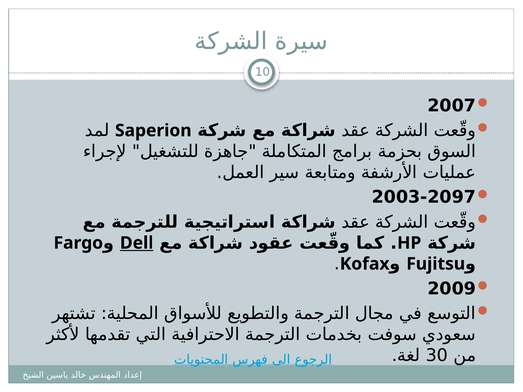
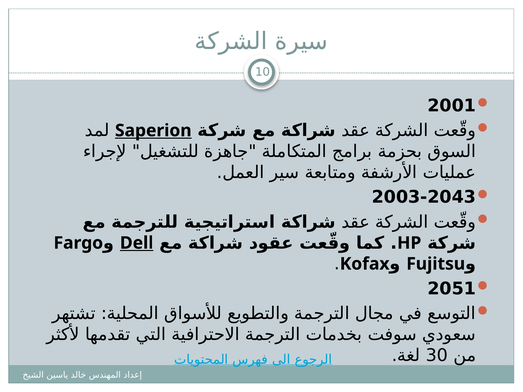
2007: 2007 -> 2001
Saperion underline: none -> present
2003-2097: 2003-2097 -> 2003-2043
2009: 2009 -> 2051
